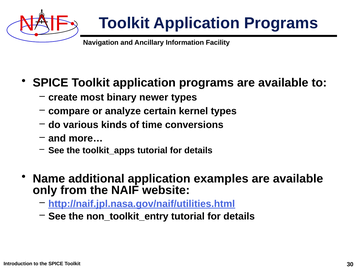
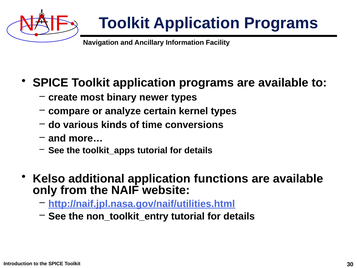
Name: Name -> Kelso
examples: examples -> functions
